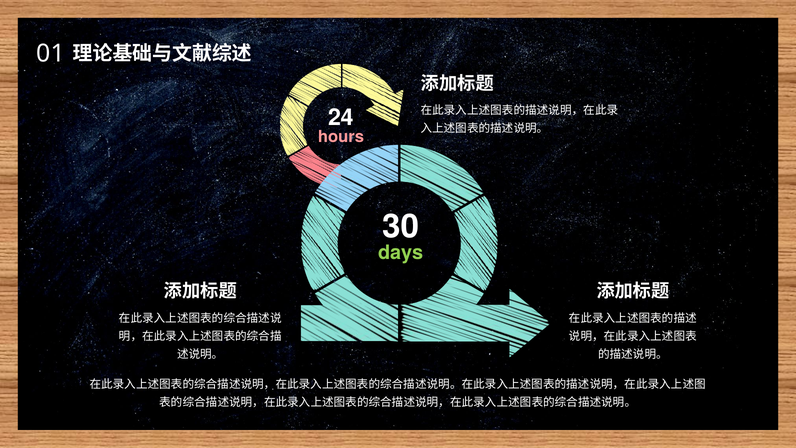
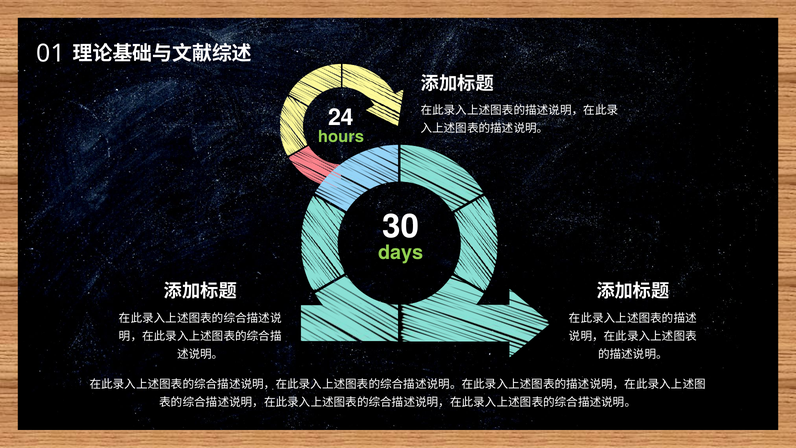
hours colour: pink -> light green
